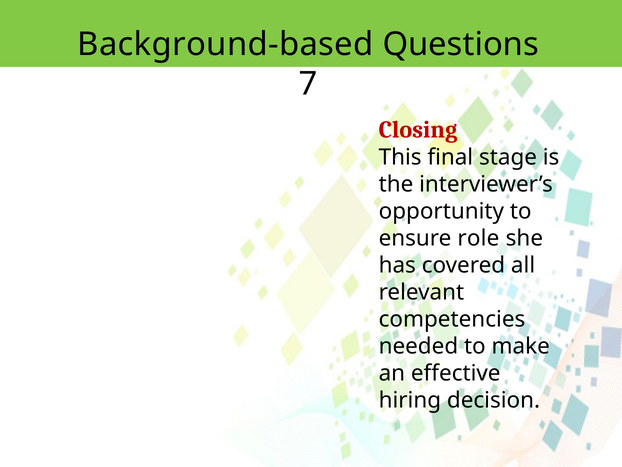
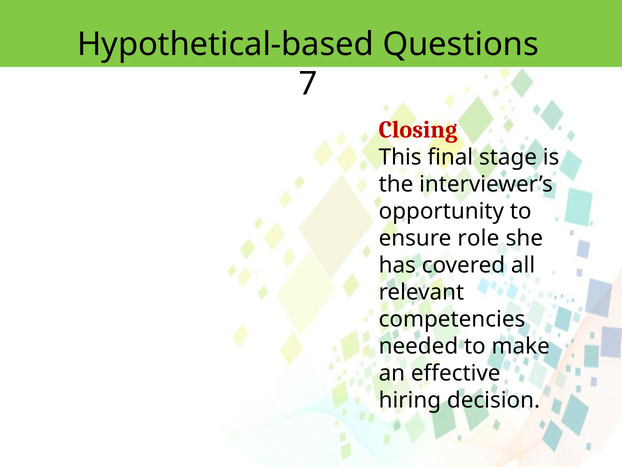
Background-based: Background-based -> Hypothetical-based
